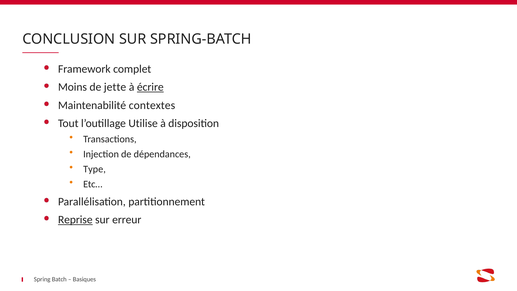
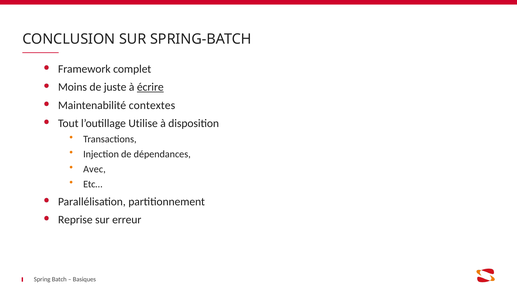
jette: jette -> juste
Type: Type -> Avec
Reprise underline: present -> none
